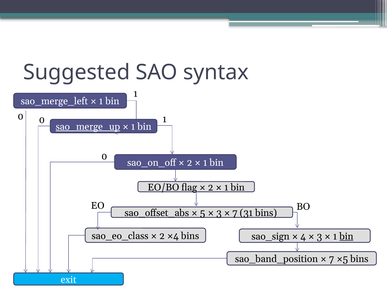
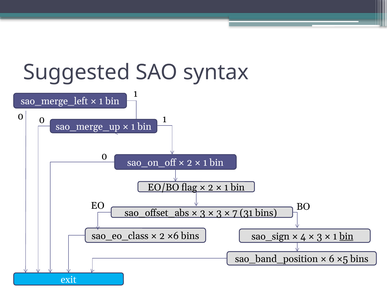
sao_merge_up underline: present -> none
5 at (203, 213): 5 -> 3
×4: ×4 -> ×6
7 at (332, 259): 7 -> 6
